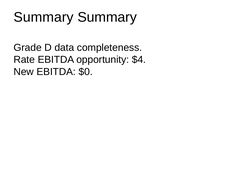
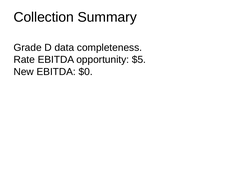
Summary at (44, 17): Summary -> Collection
$4: $4 -> $5
